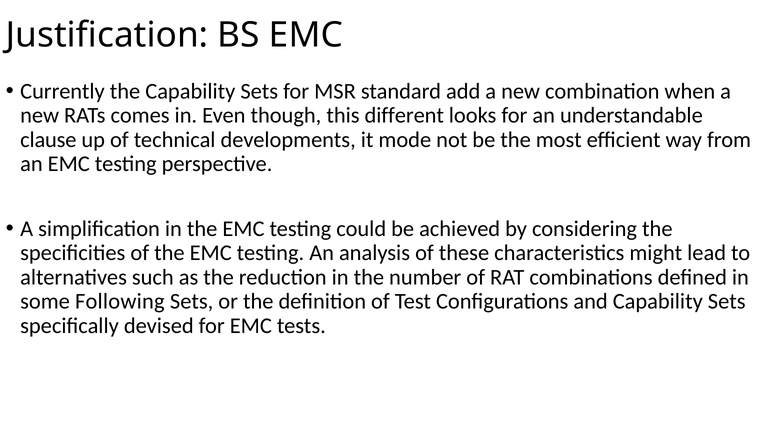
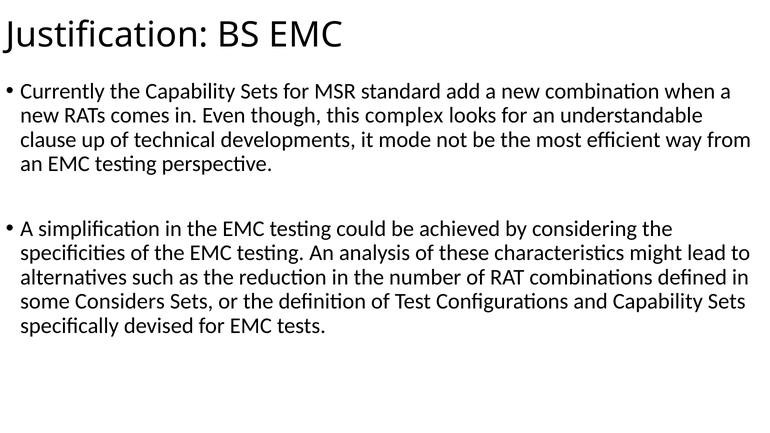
different: different -> complex
Following: Following -> Considers
